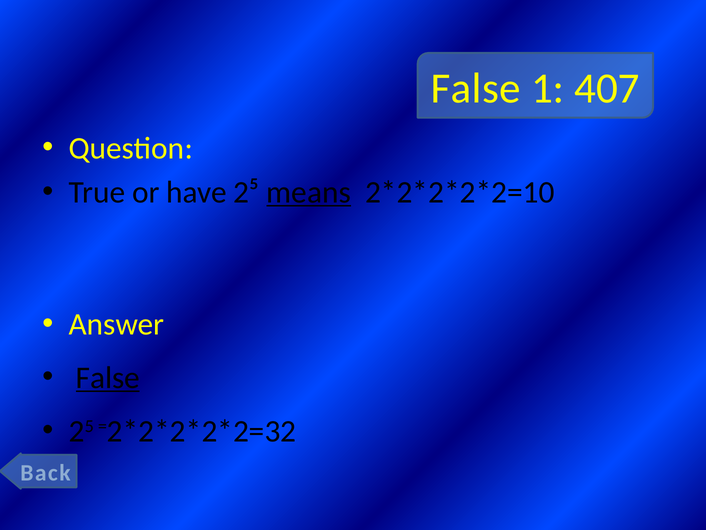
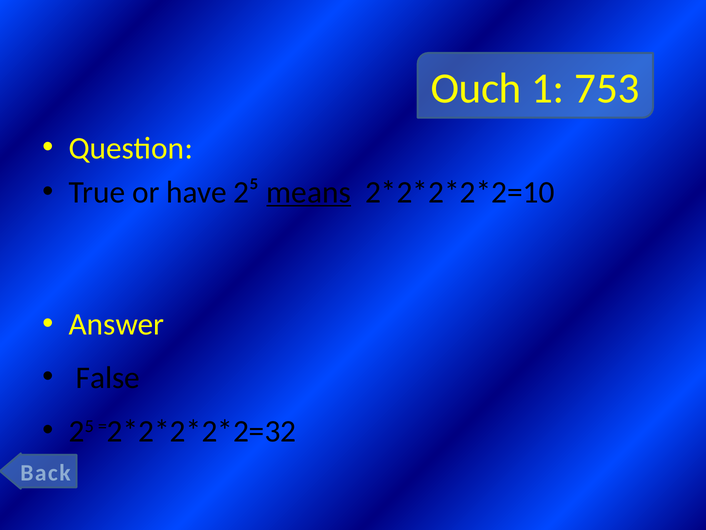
False at (476, 88): False -> Ouch
407: 407 -> 753
False at (108, 377) underline: present -> none
